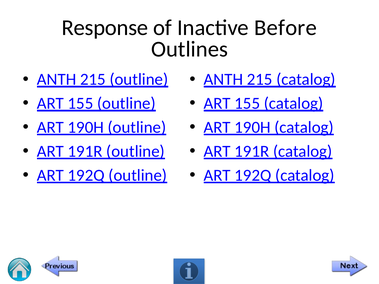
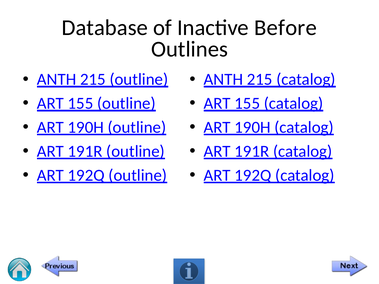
Response: Response -> Database
